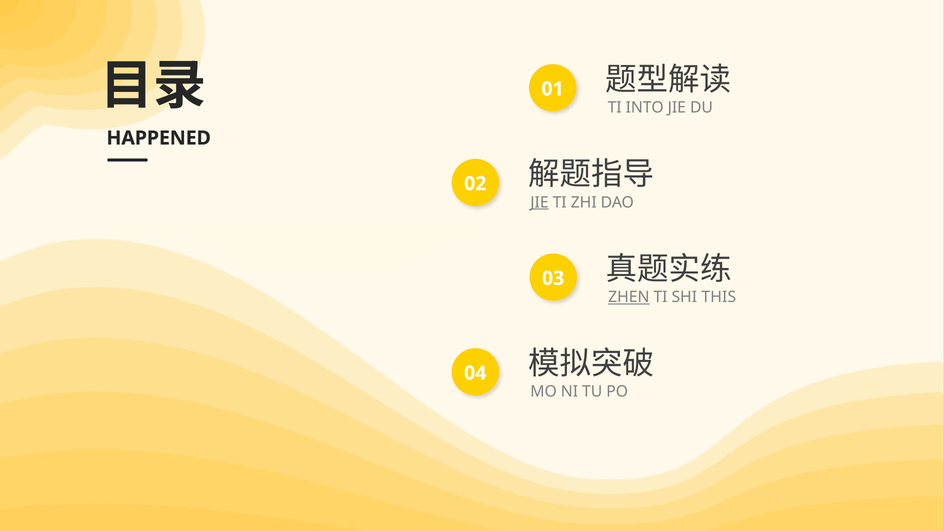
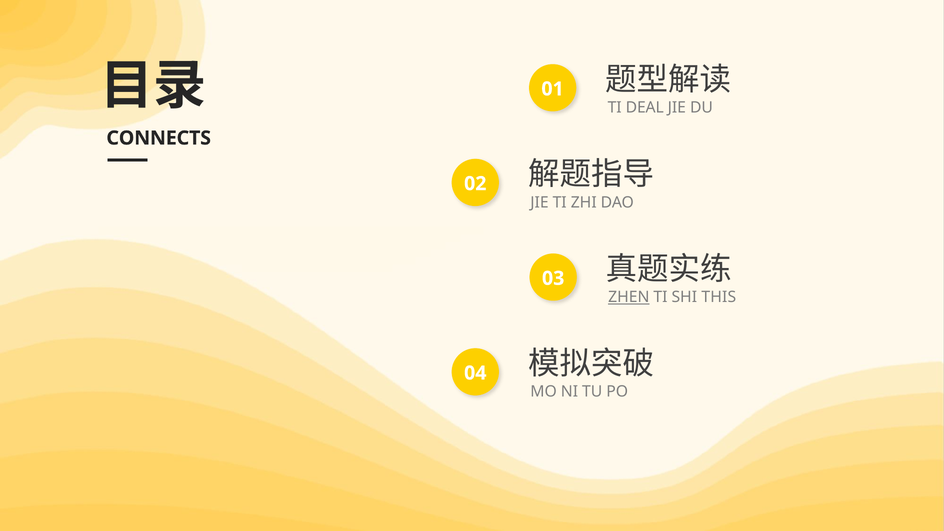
INTO: INTO -> DEAL
HAPPENED: HAPPENED -> CONNECTS
JIE at (540, 202) underline: present -> none
